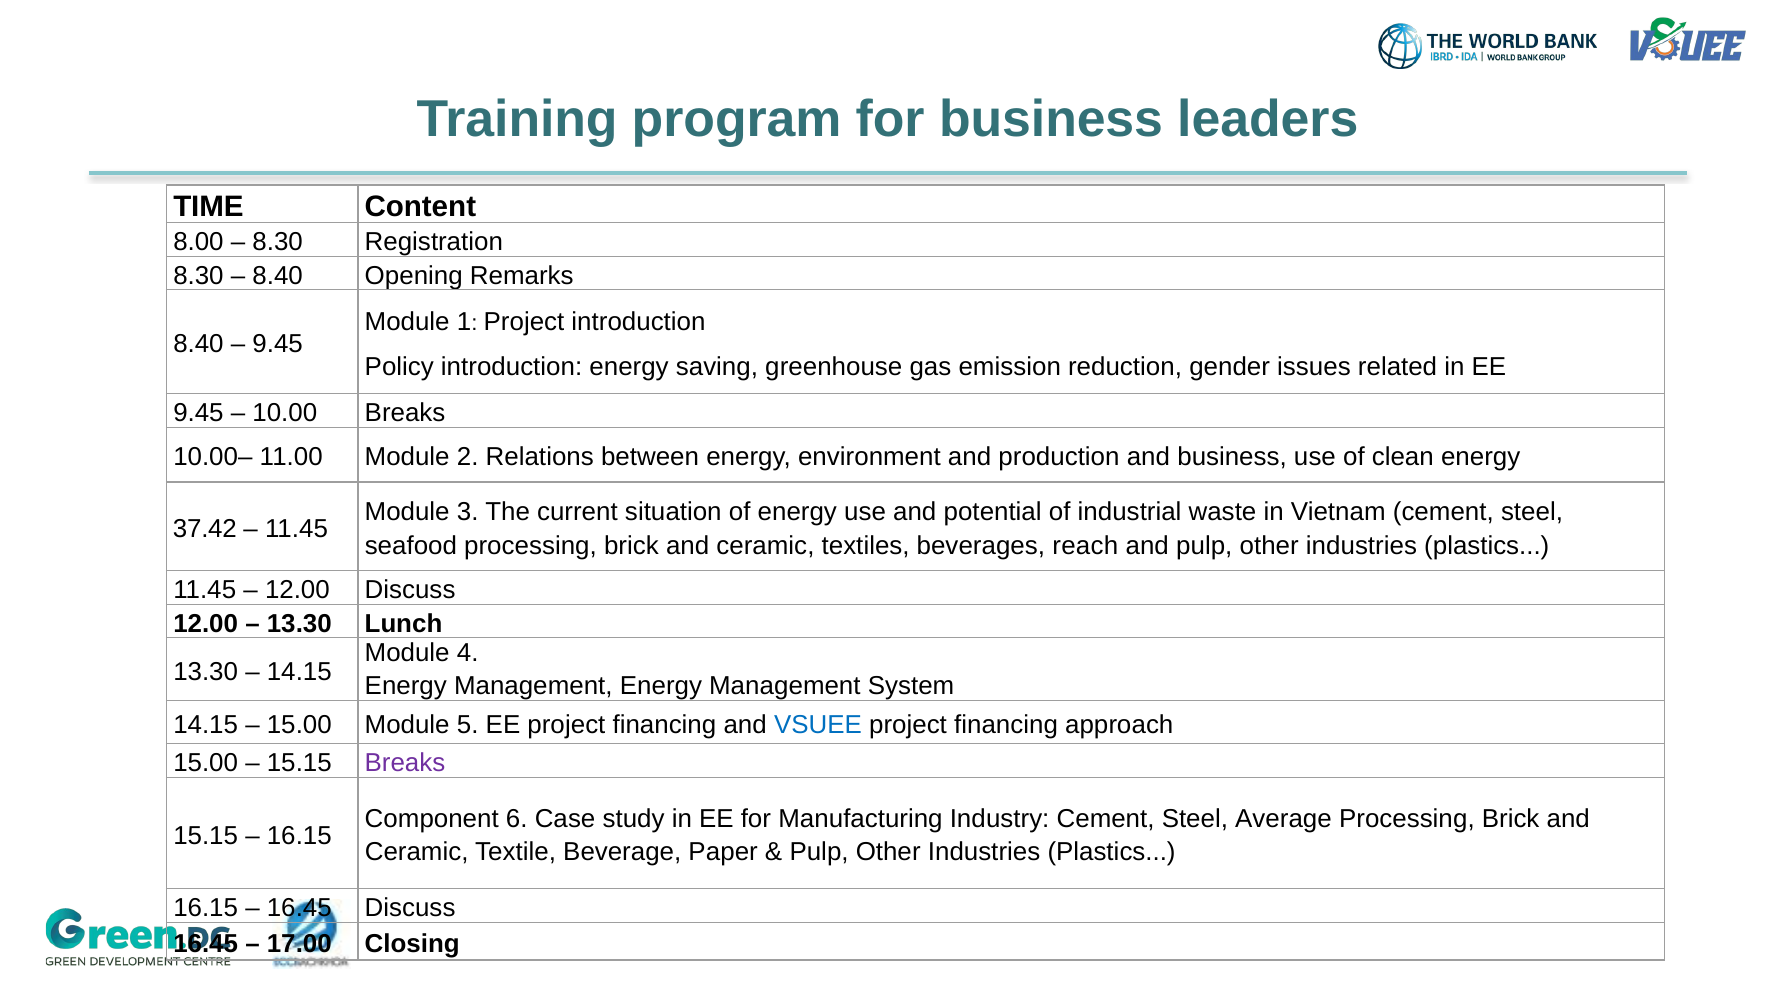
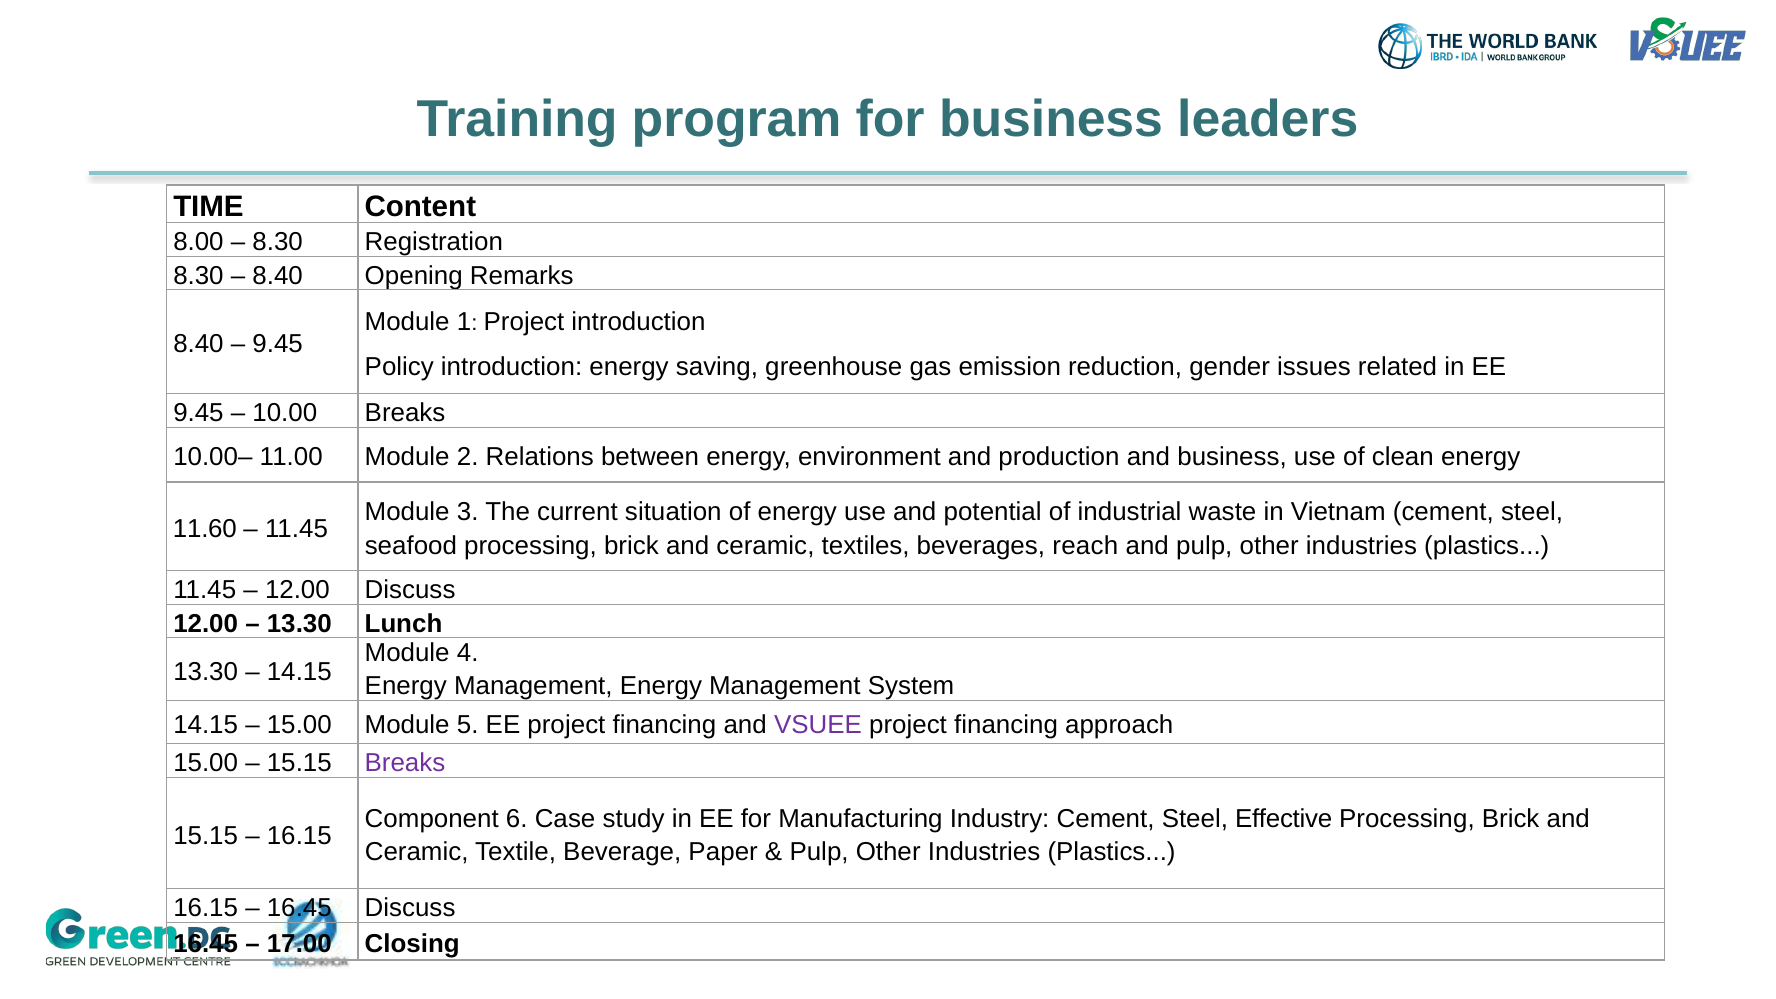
37.42: 37.42 -> 11.60
VSUEE colour: blue -> purple
Average: Average -> Effective
